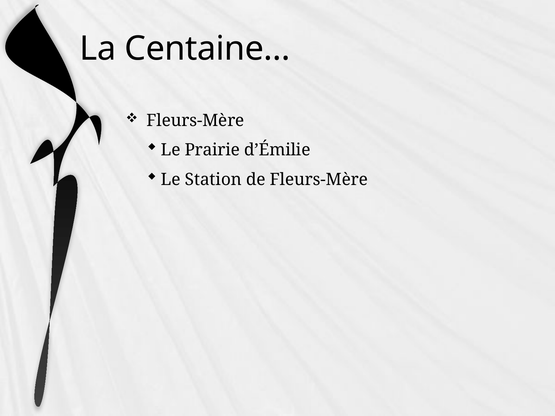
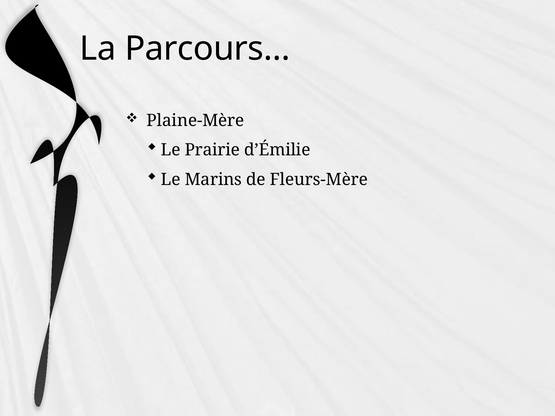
Centaine…: Centaine… -> Parcours…
Fleurs-Mère at (196, 121): Fleurs-Mère -> Plaine-Mère
Station: Station -> Marins
